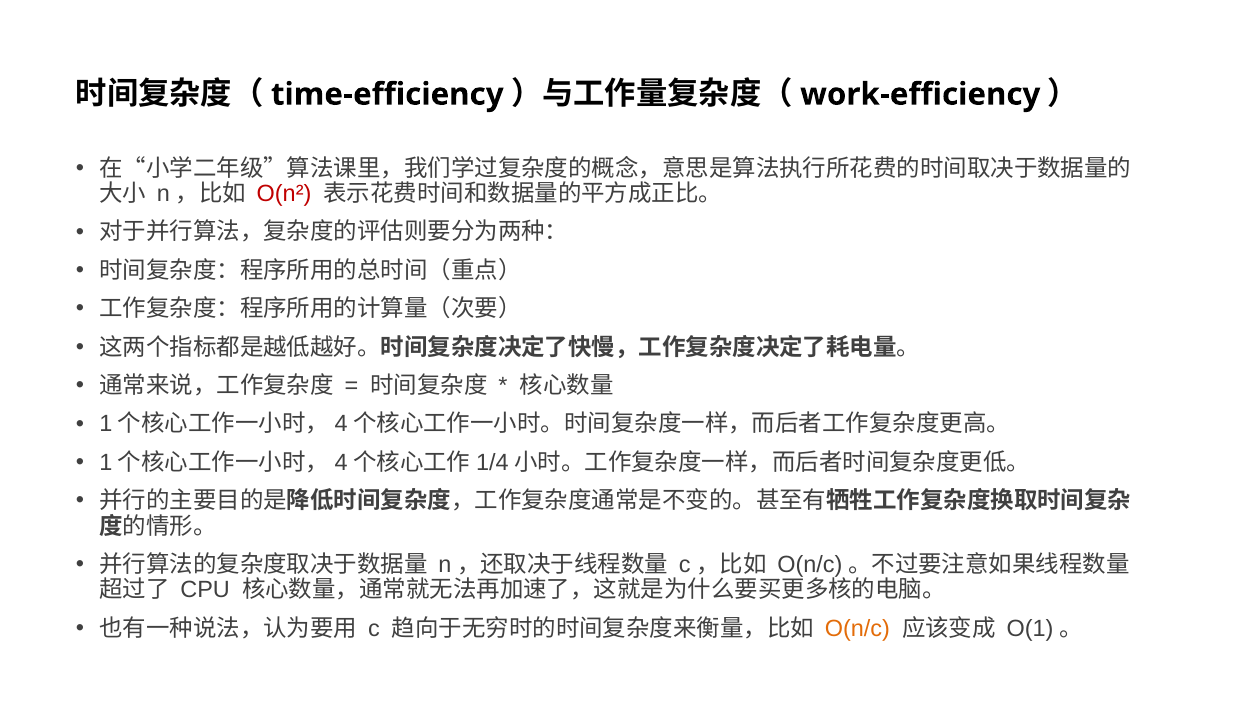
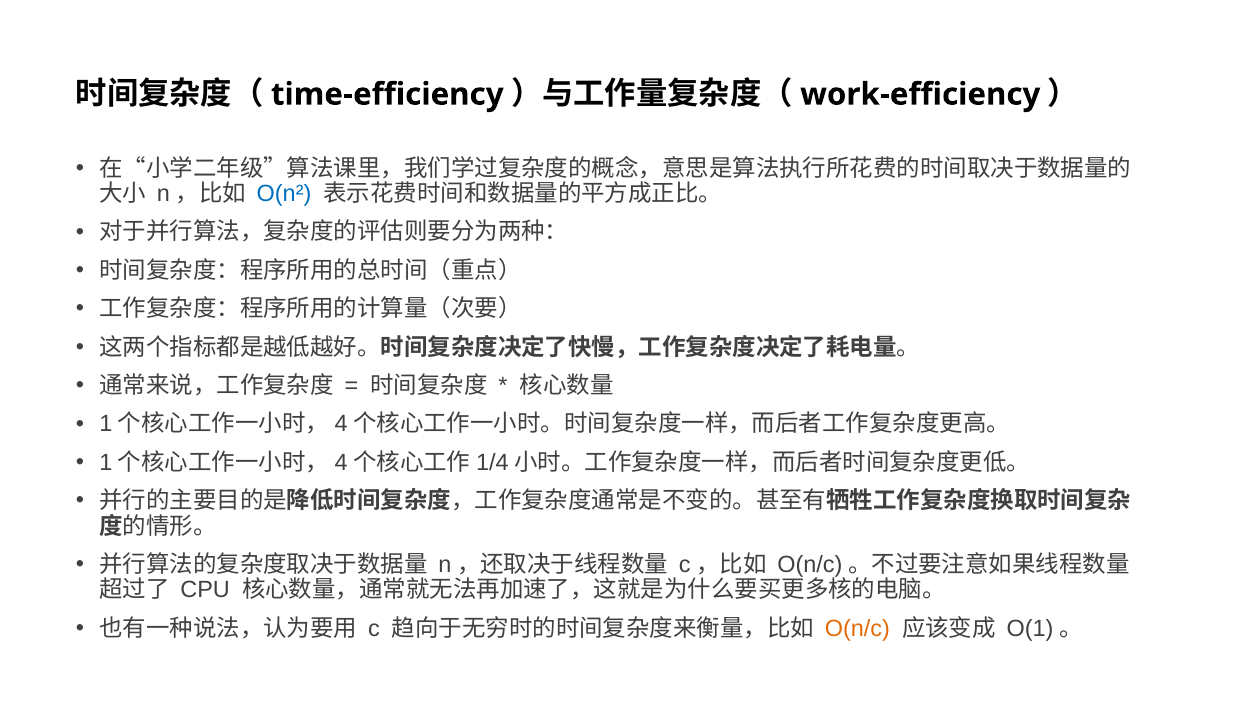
O(n² colour: red -> blue
